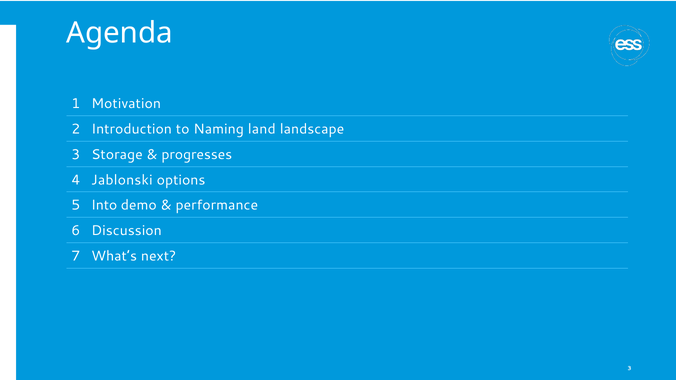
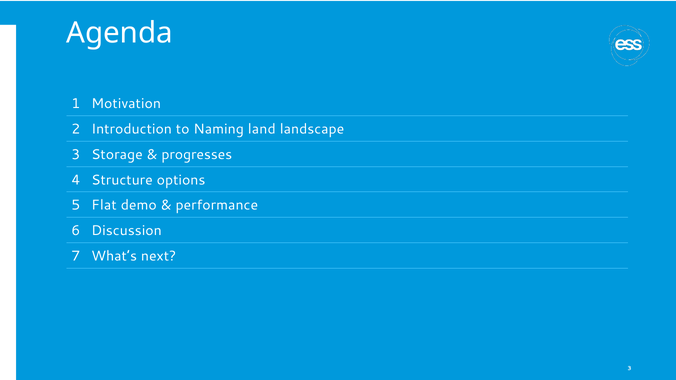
Jablonski: Jablonski -> Structure
Into: Into -> Flat
